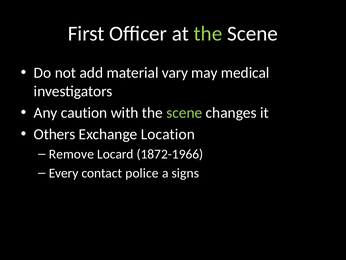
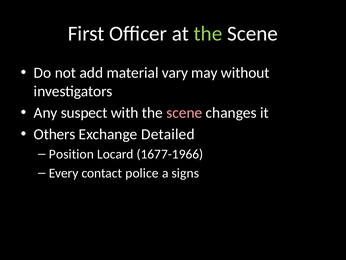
medical: medical -> without
caution: caution -> suspect
scene at (184, 113) colour: light green -> pink
Location: Location -> Detailed
Remove: Remove -> Position
1872-1966: 1872-1966 -> 1677-1966
